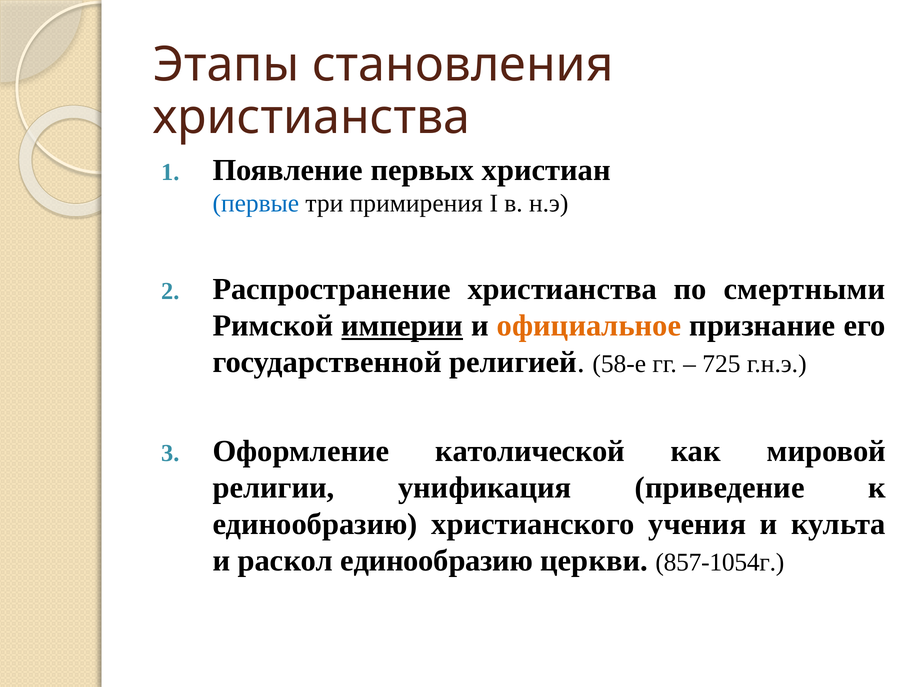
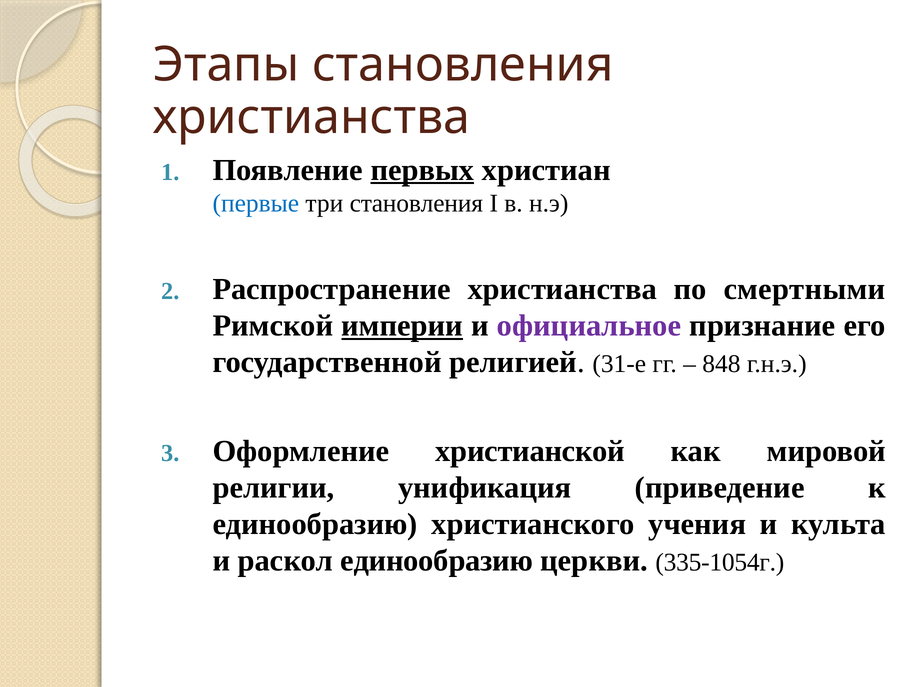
первых underline: none -> present
три примирения: примирения -> становления
официальное colour: orange -> purple
58-е: 58-е -> 31-е
725: 725 -> 848
католической: католической -> христианской
857-1054г: 857-1054г -> 335-1054г
